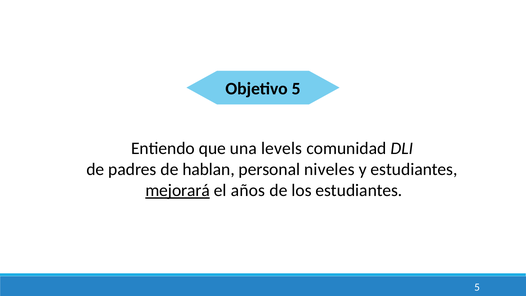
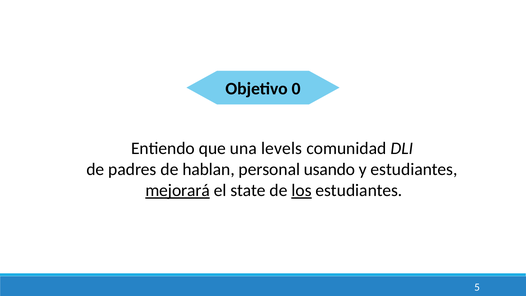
Objetivo 5: 5 -> 0
niveles: niveles -> usando
años: años -> state
los underline: none -> present
